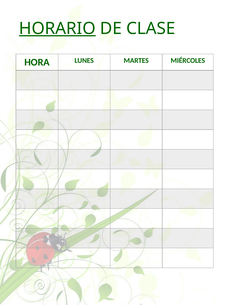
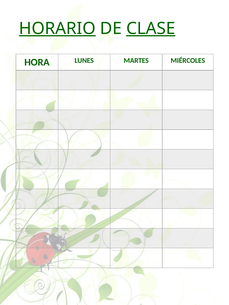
CLASE underline: none -> present
